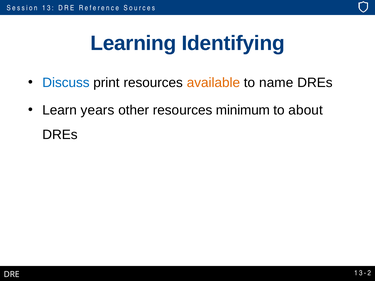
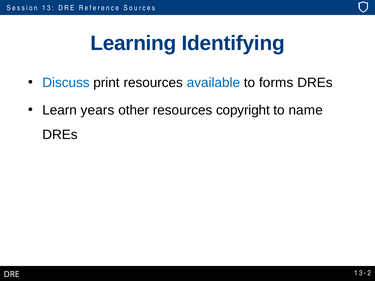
available colour: orange -> blue
name: name -> forms
minimum: minimum -> copyright
about: about -> name
